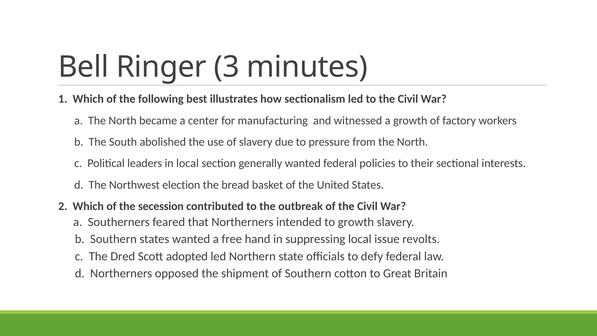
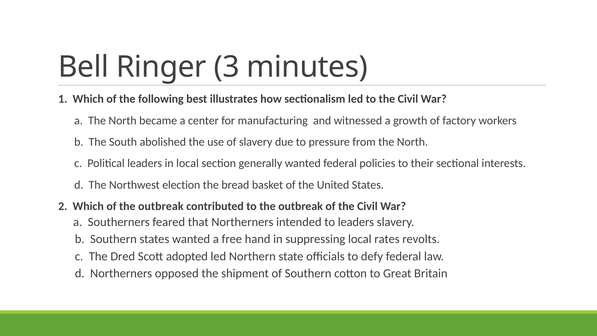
of the secession: secession -> outbreak
to growth: growth -> leaders
issue: issue -> rates
